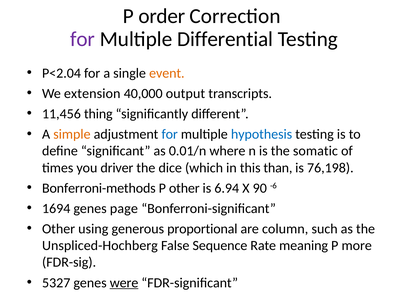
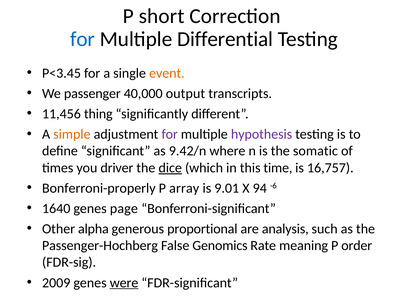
order: order -> short
for at (83, 39) colour: purple -> blue
P<2.04: P<2.04 -> P<3.45
extension: extension -> passenger
for at (170, 134) colour: blue -> purple
hypothesis colour: blue -> purple
0.01/n: 0.01/n -> 9.42/n
dice underline: none -> present
than: than -> time
76,198: 76,198 -> 16,757
Bonferroni-methods: Bonferroni-methods -> Bonferroni-properly
P other: other -> array
6.94: 6.94 -> 9.01
90: 90 -> 94
1694: 1694 -> 1640
using: using -> alpha
column: column -> analysis
Unspliced-Hochberg: Unspliced-Hochberg -> Passenger-Hochberg
Sequence: Sequence -> Genomics
more: more -> order
5327: 5327 -> 2009
